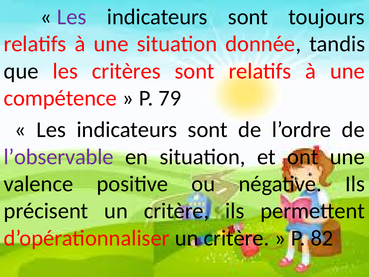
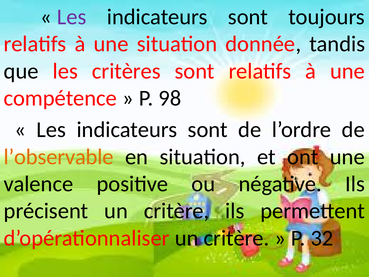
79: 79 -> 98
l’observable colour: purple -> orange
82: 82 -> 32
